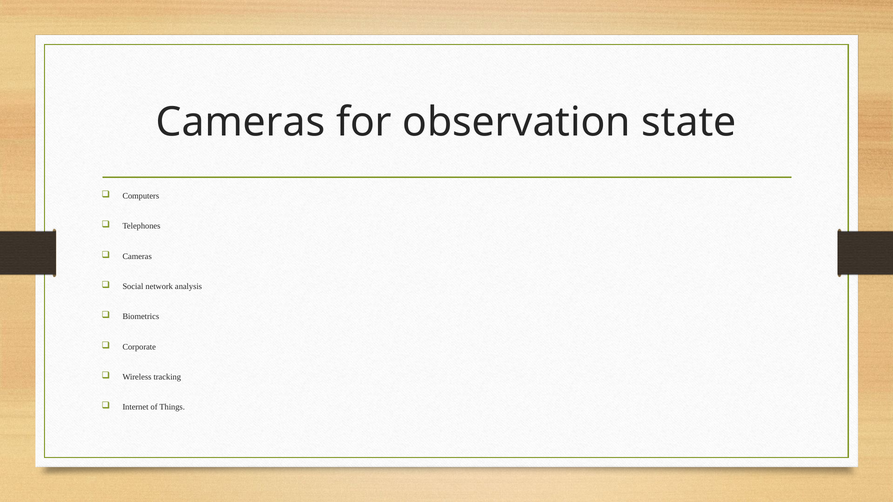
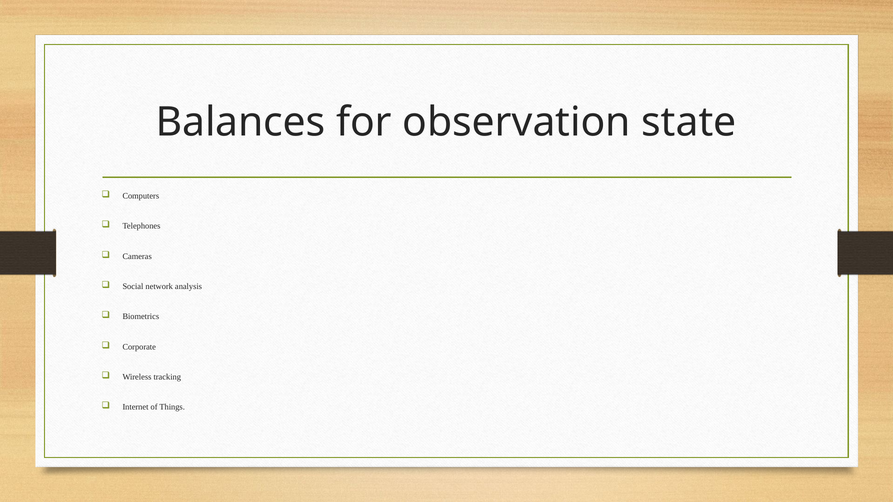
Cameras at (241, 123): Cameras -> Balances
